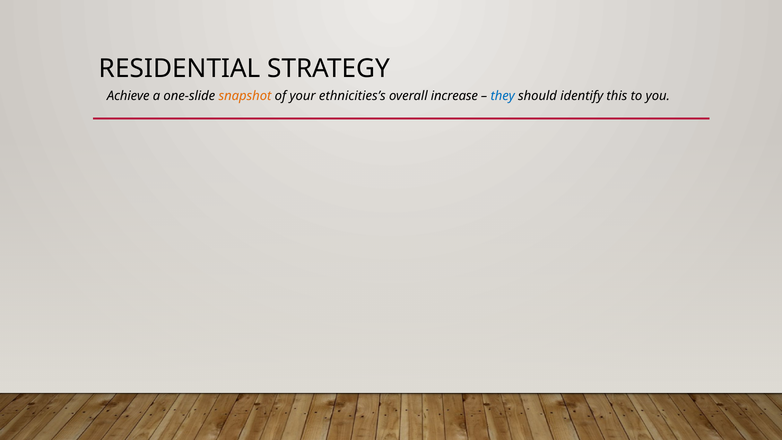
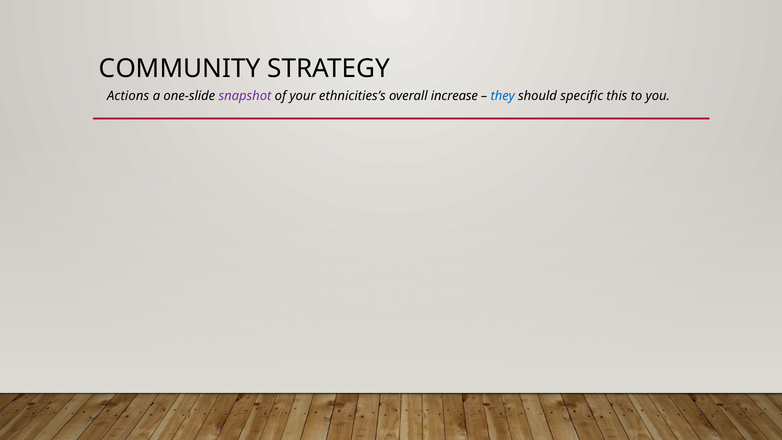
RESIDENTIAL: RESIDENTIAL -> COMMUNITY
Achieve: Achieve -> Actions
snapshot colour: orange -> purple
identify: identify -> specific
